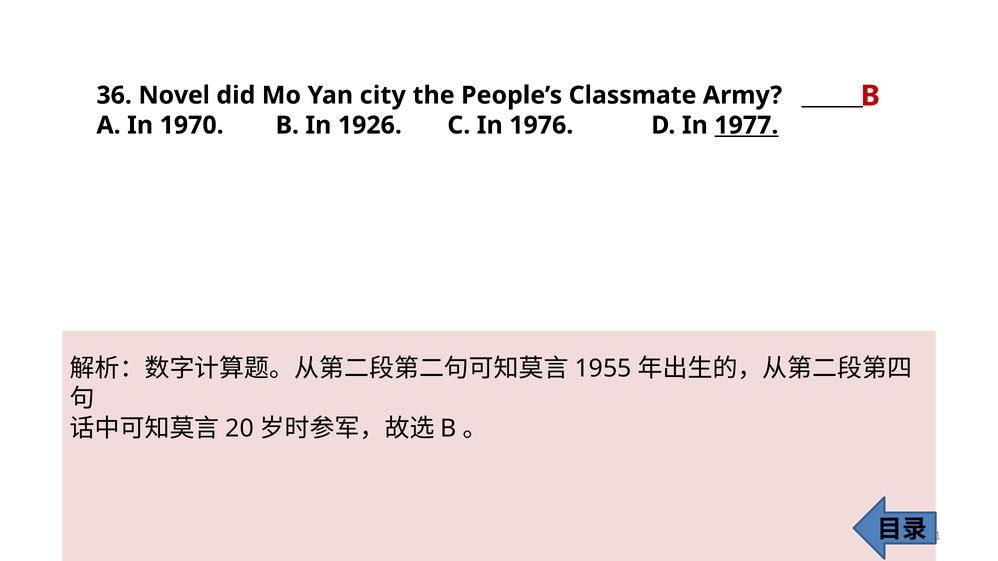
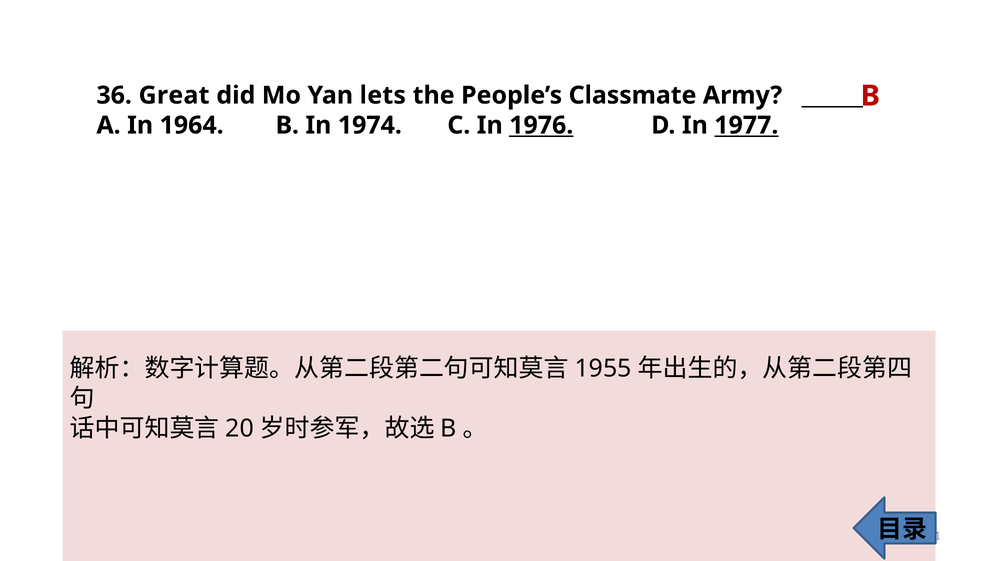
Novel: Novel -> Great
city: city -> lets
1970: 1970 -> 1964
1926: 1926 -> 1974
1976 underline: none -> present
